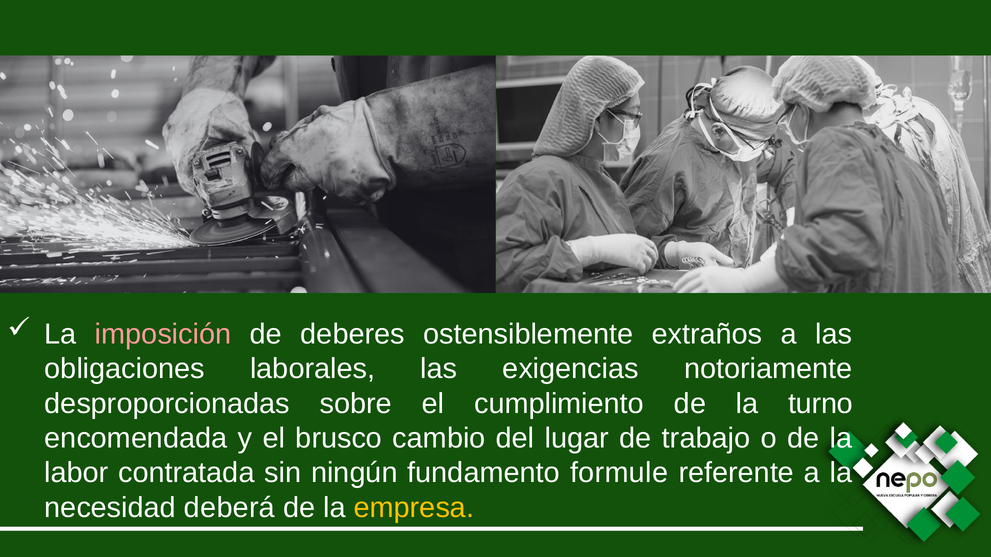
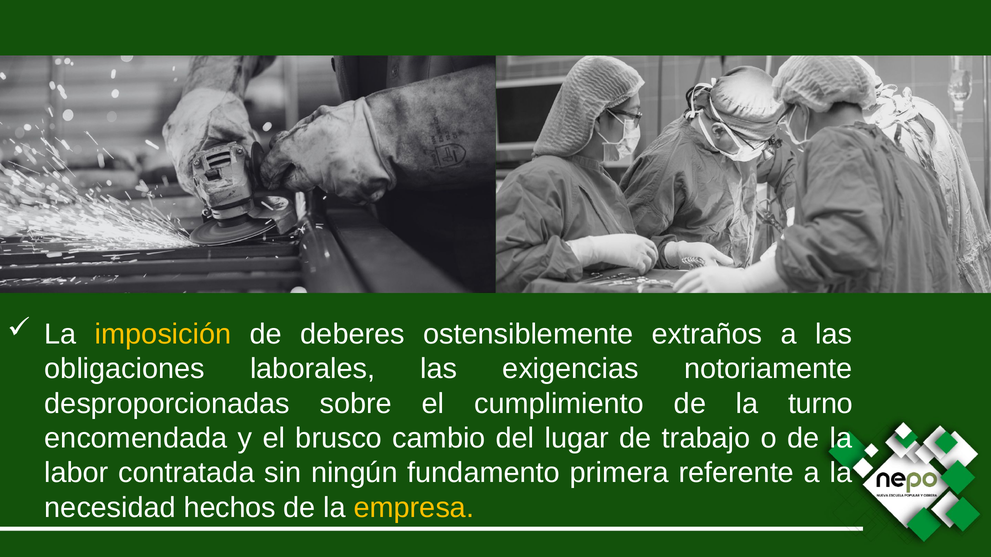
imposición colour: pink -> yellow
formule: formule -> primera
deberá: deberá -> hechos
